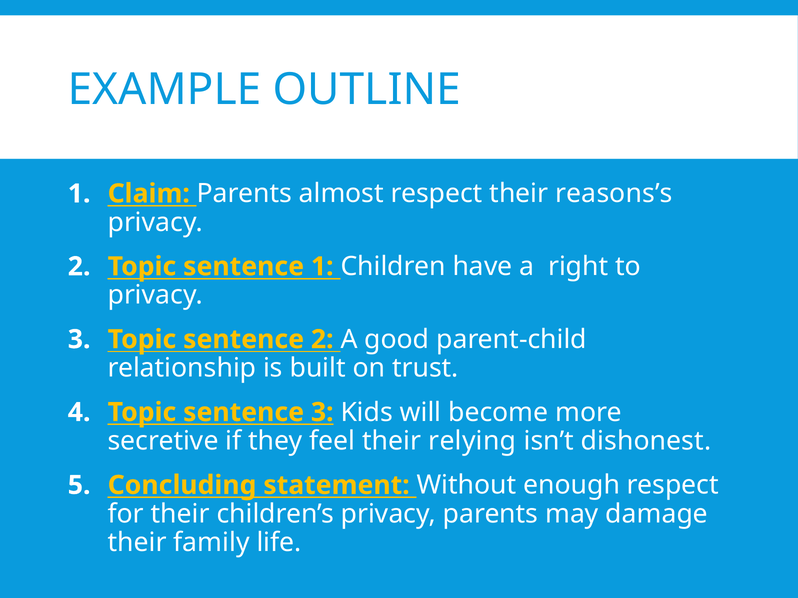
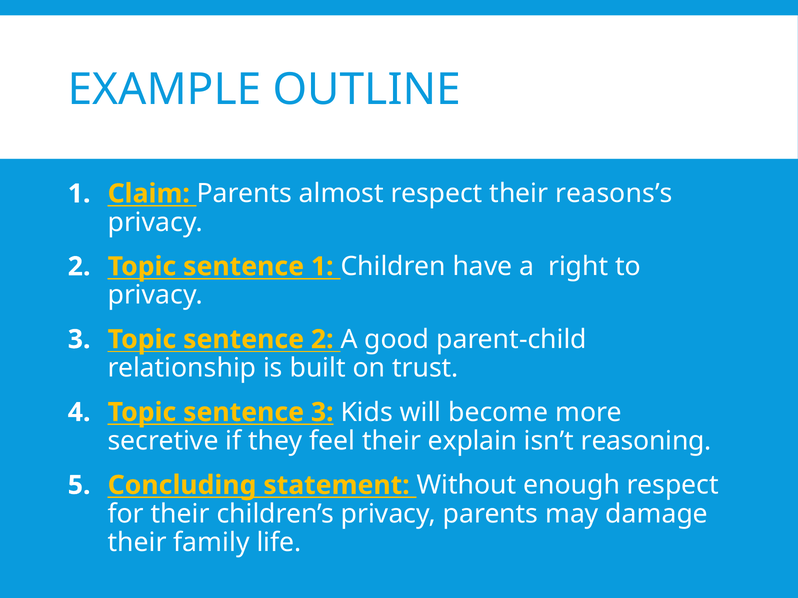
relying: relying -> explain
dishonest: dishonest -> reasoning
